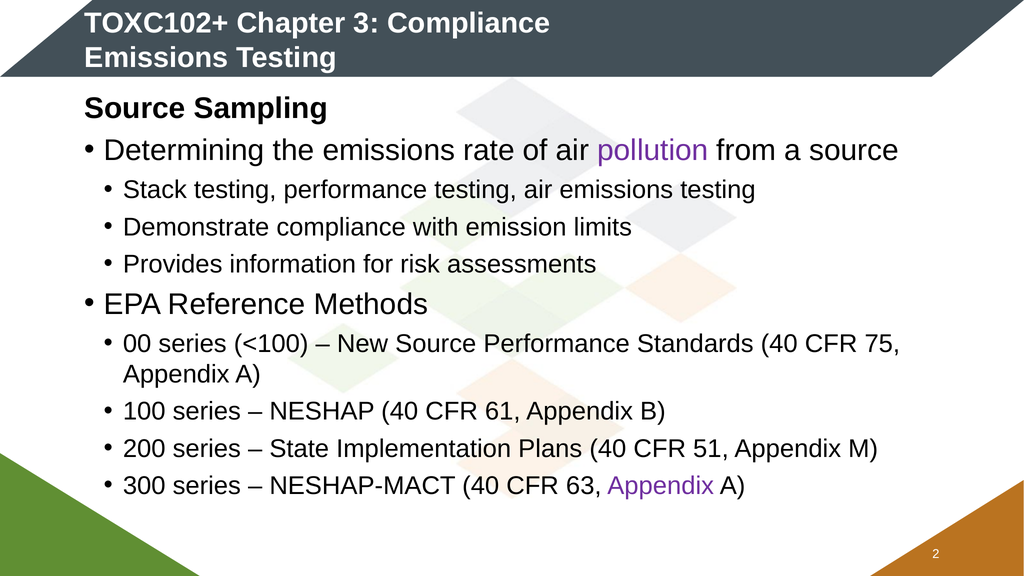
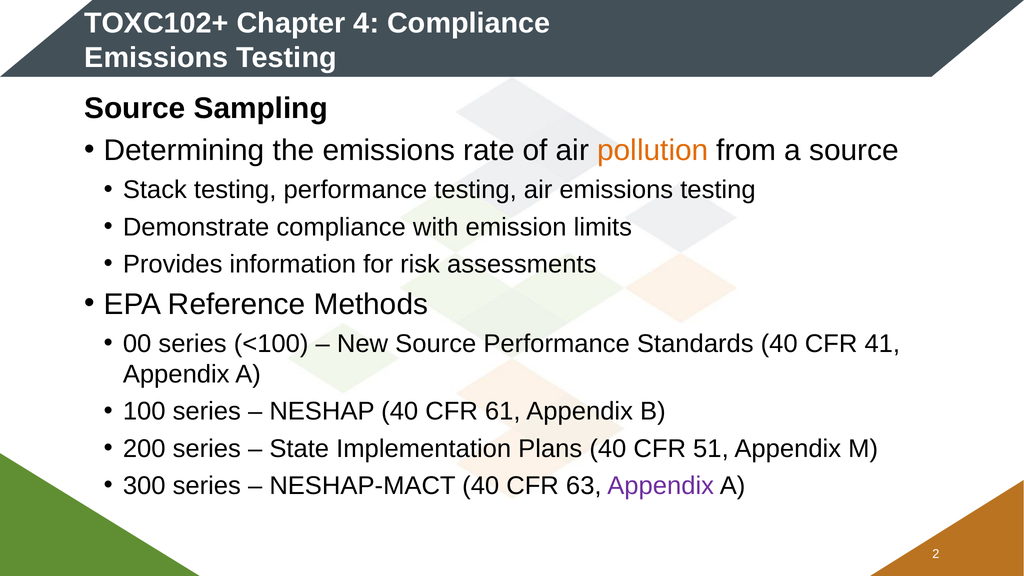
3: 3 -> 4
pollution colour: purple -> orange
75: 75 -> 41
